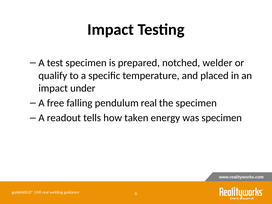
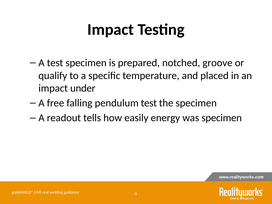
welder: welder -> groove
pendulum real: real -> test
taken: taken -> easily
